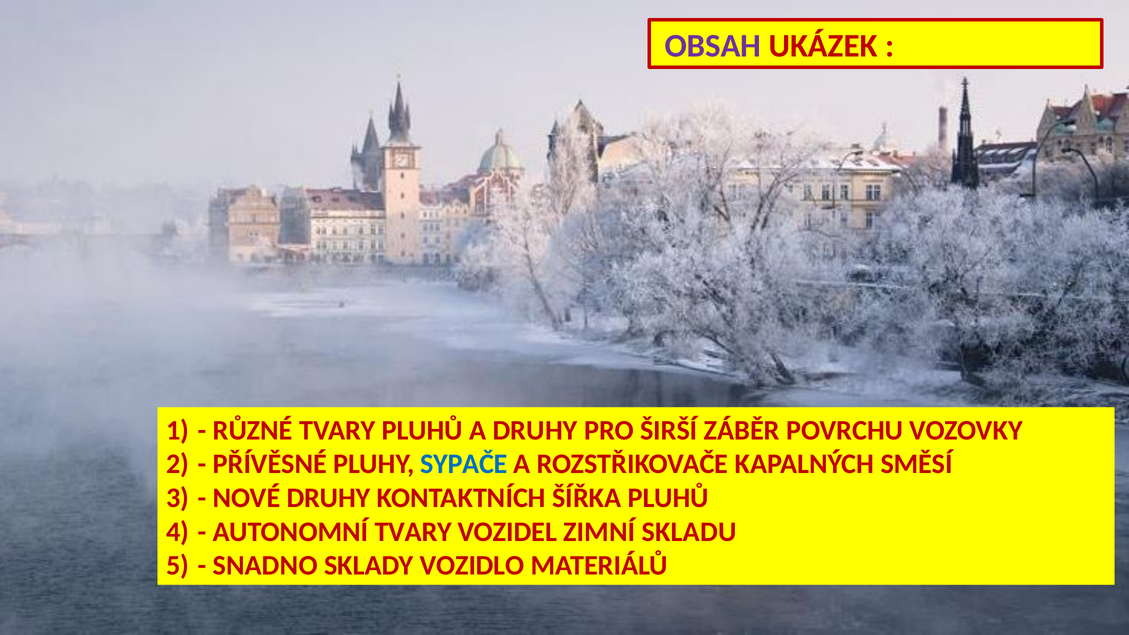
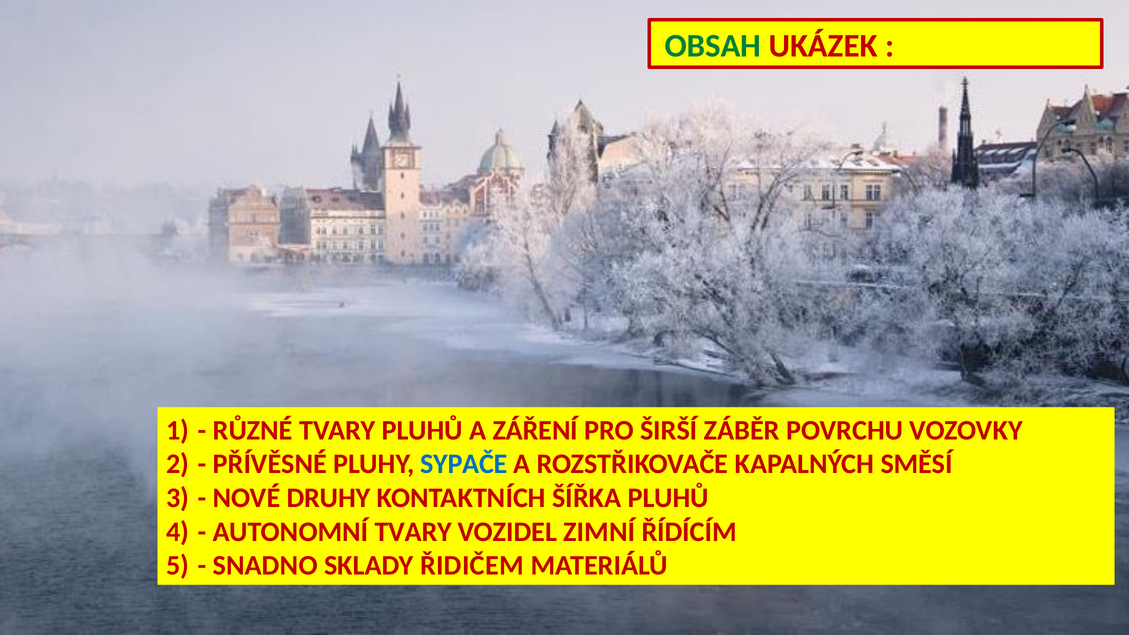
OBSAH colour: purple -> green
A DRUHY: DRUHY -> ZÁŘENÍ
SKLADU: SKLADU -> ŘÍDÍCÍM
VOZIDLO: VOZIDLO -> ŘIDIČEM
